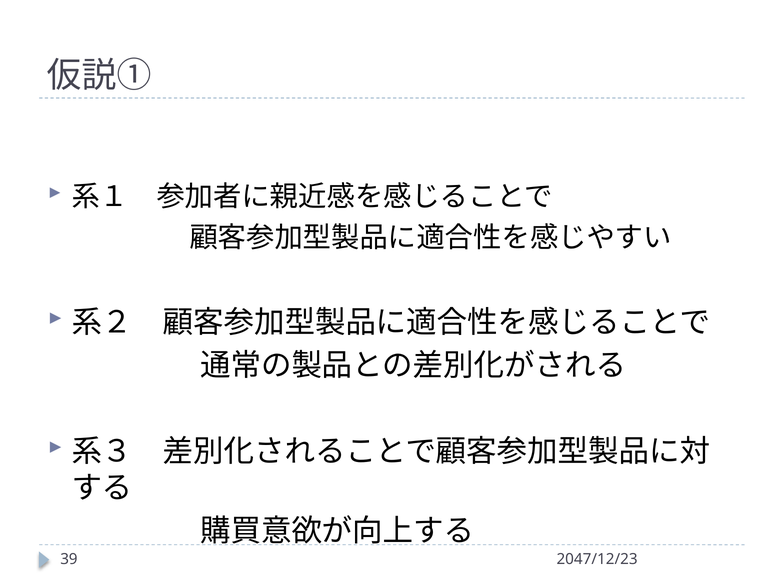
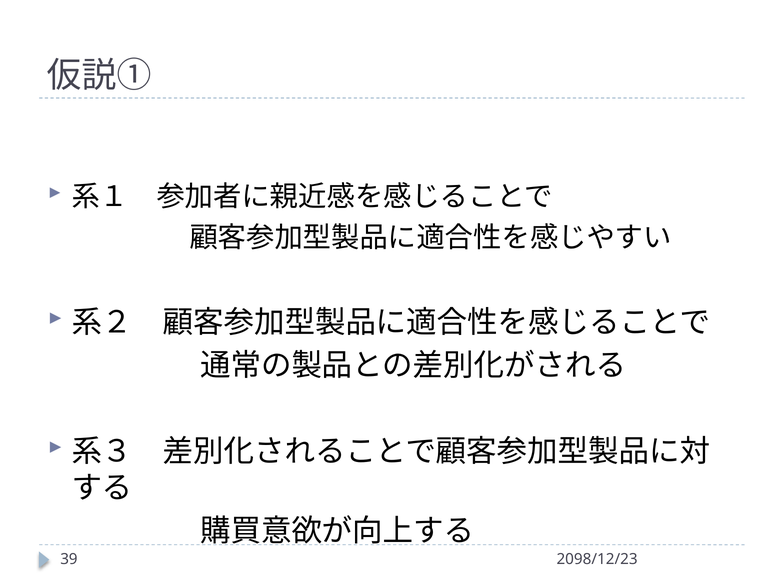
2047/12/23: 2047/12/23 -> 2098/12/23
